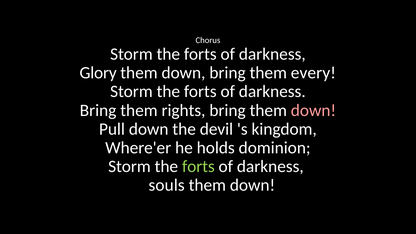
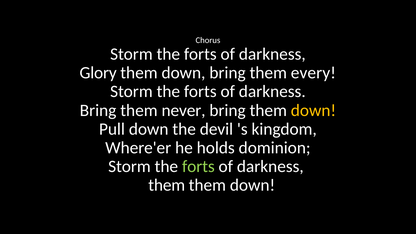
rights: rights -> never
down at (313, 110) colour: pink -> yellow
souls at (167, 185): souls -> them
